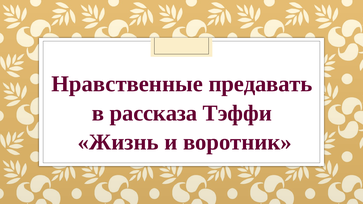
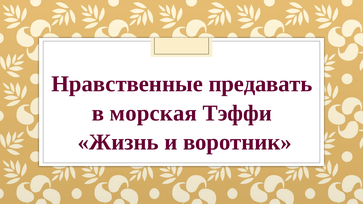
рассказа: рассказа -> морская
